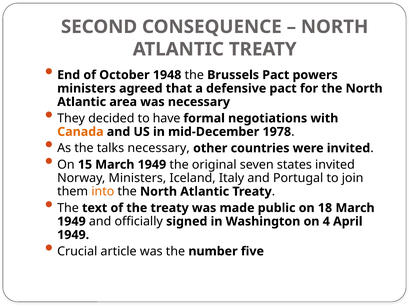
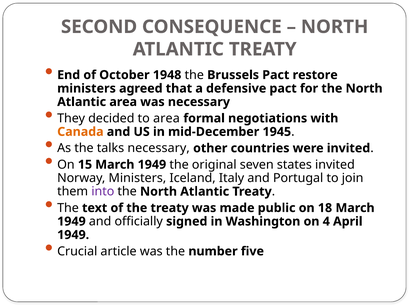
powers: powers -> restore
to have: have -> area
1978: 1978 -> 1945
into colour: orange -> purple
